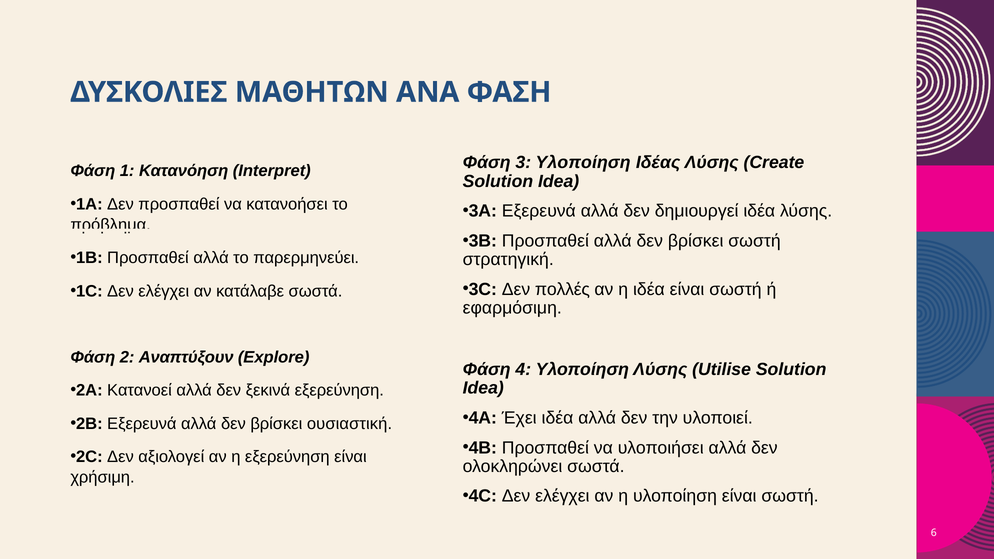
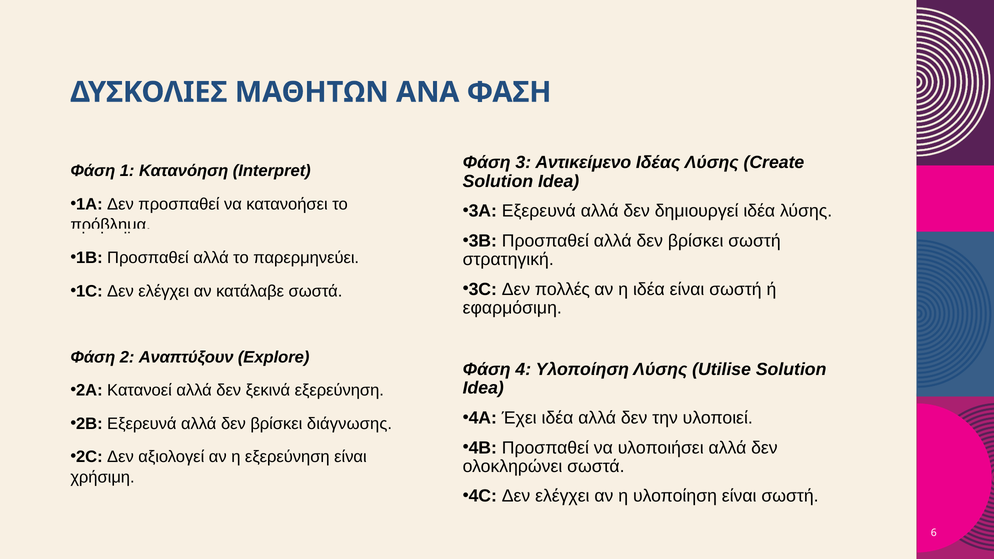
3 Υλοποίηση: Υλοποίηση -> Αντικείμενο
ουσιαστική: ουσιαστική -> διάγνωσης
